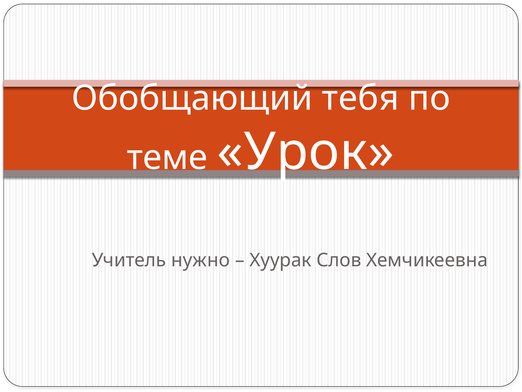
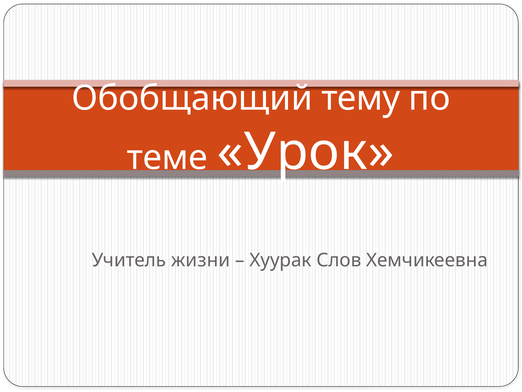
тебя: тебя -> тему
нужно: нужно -> жизни
